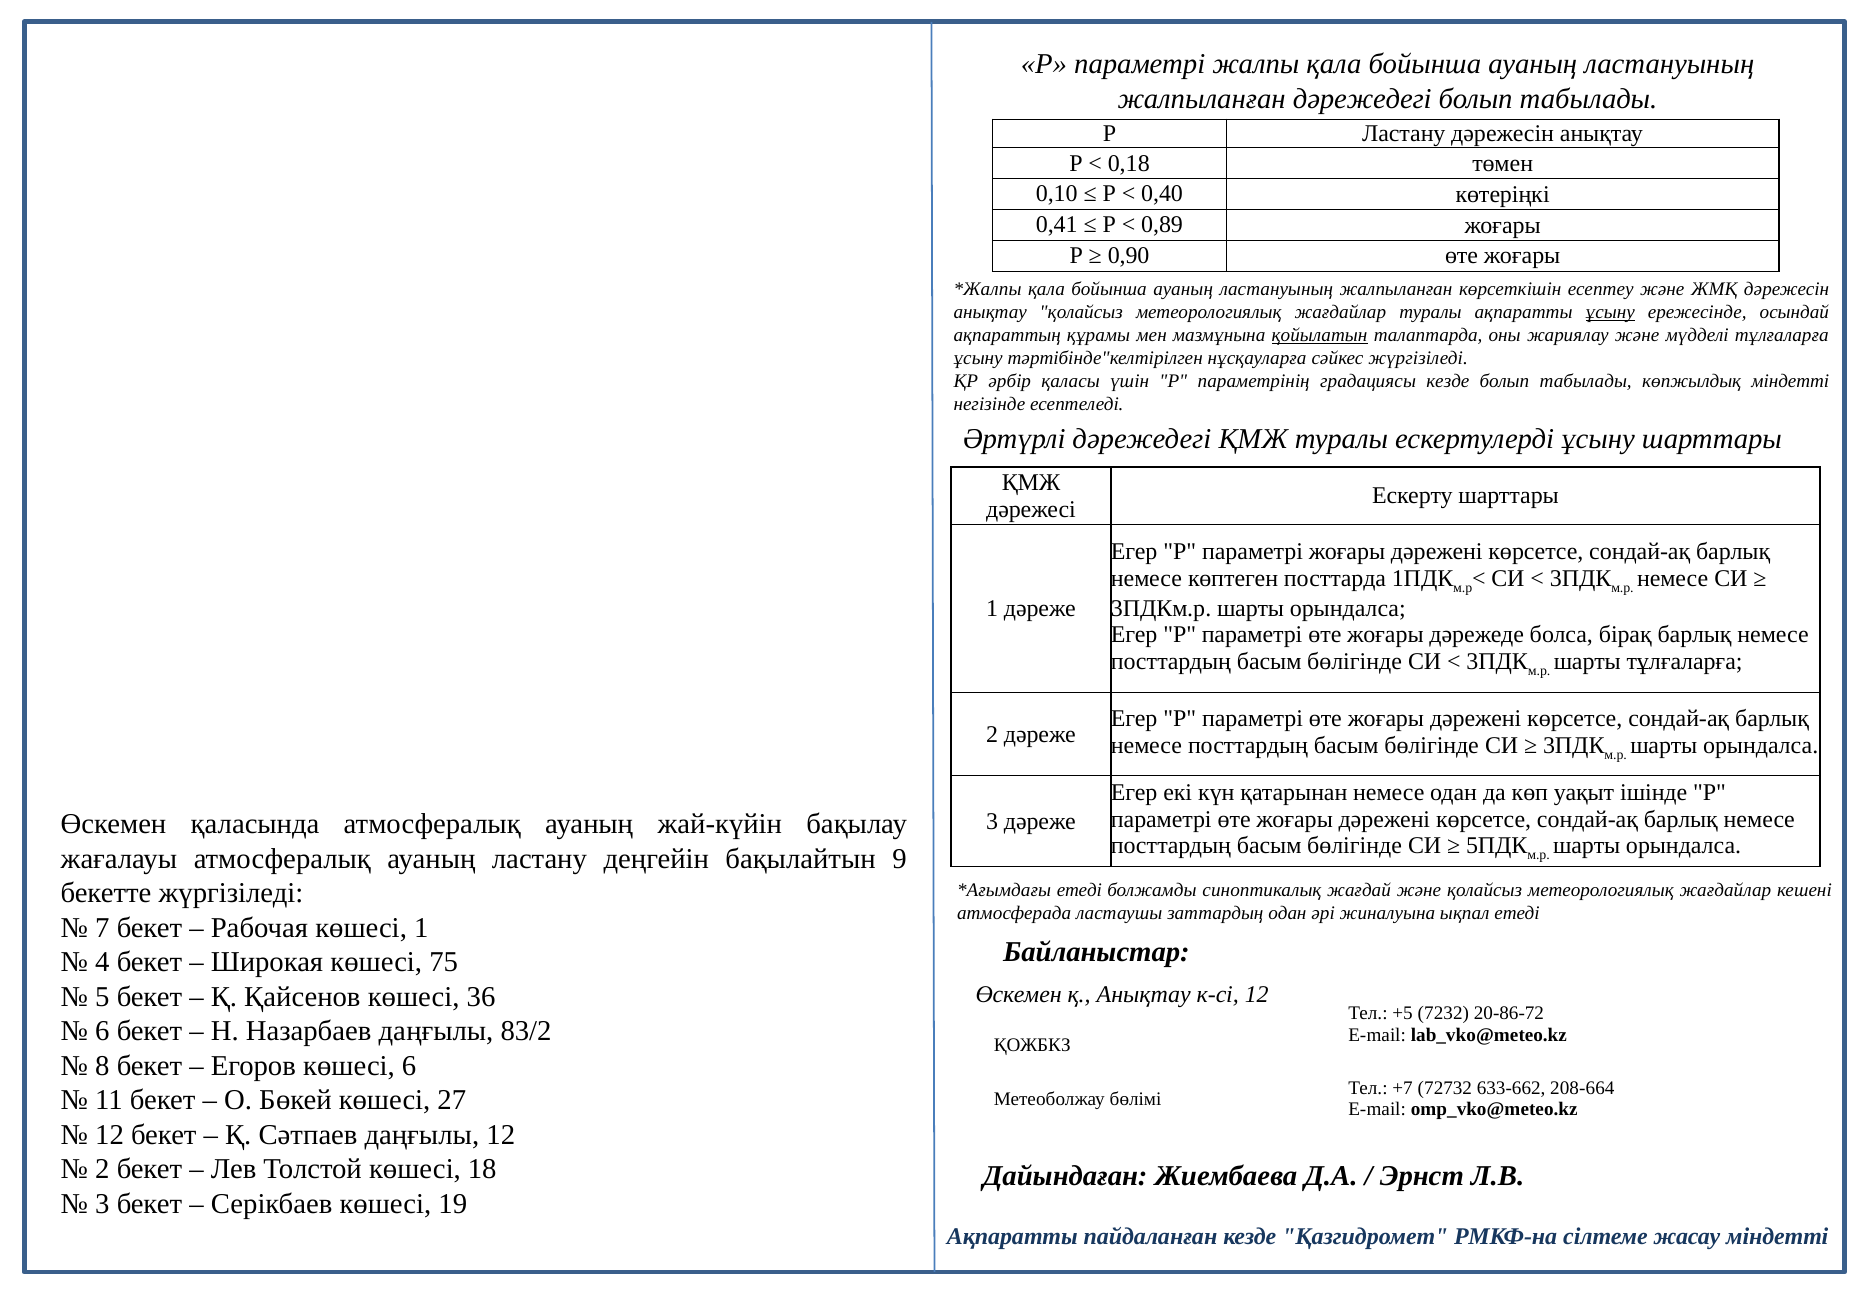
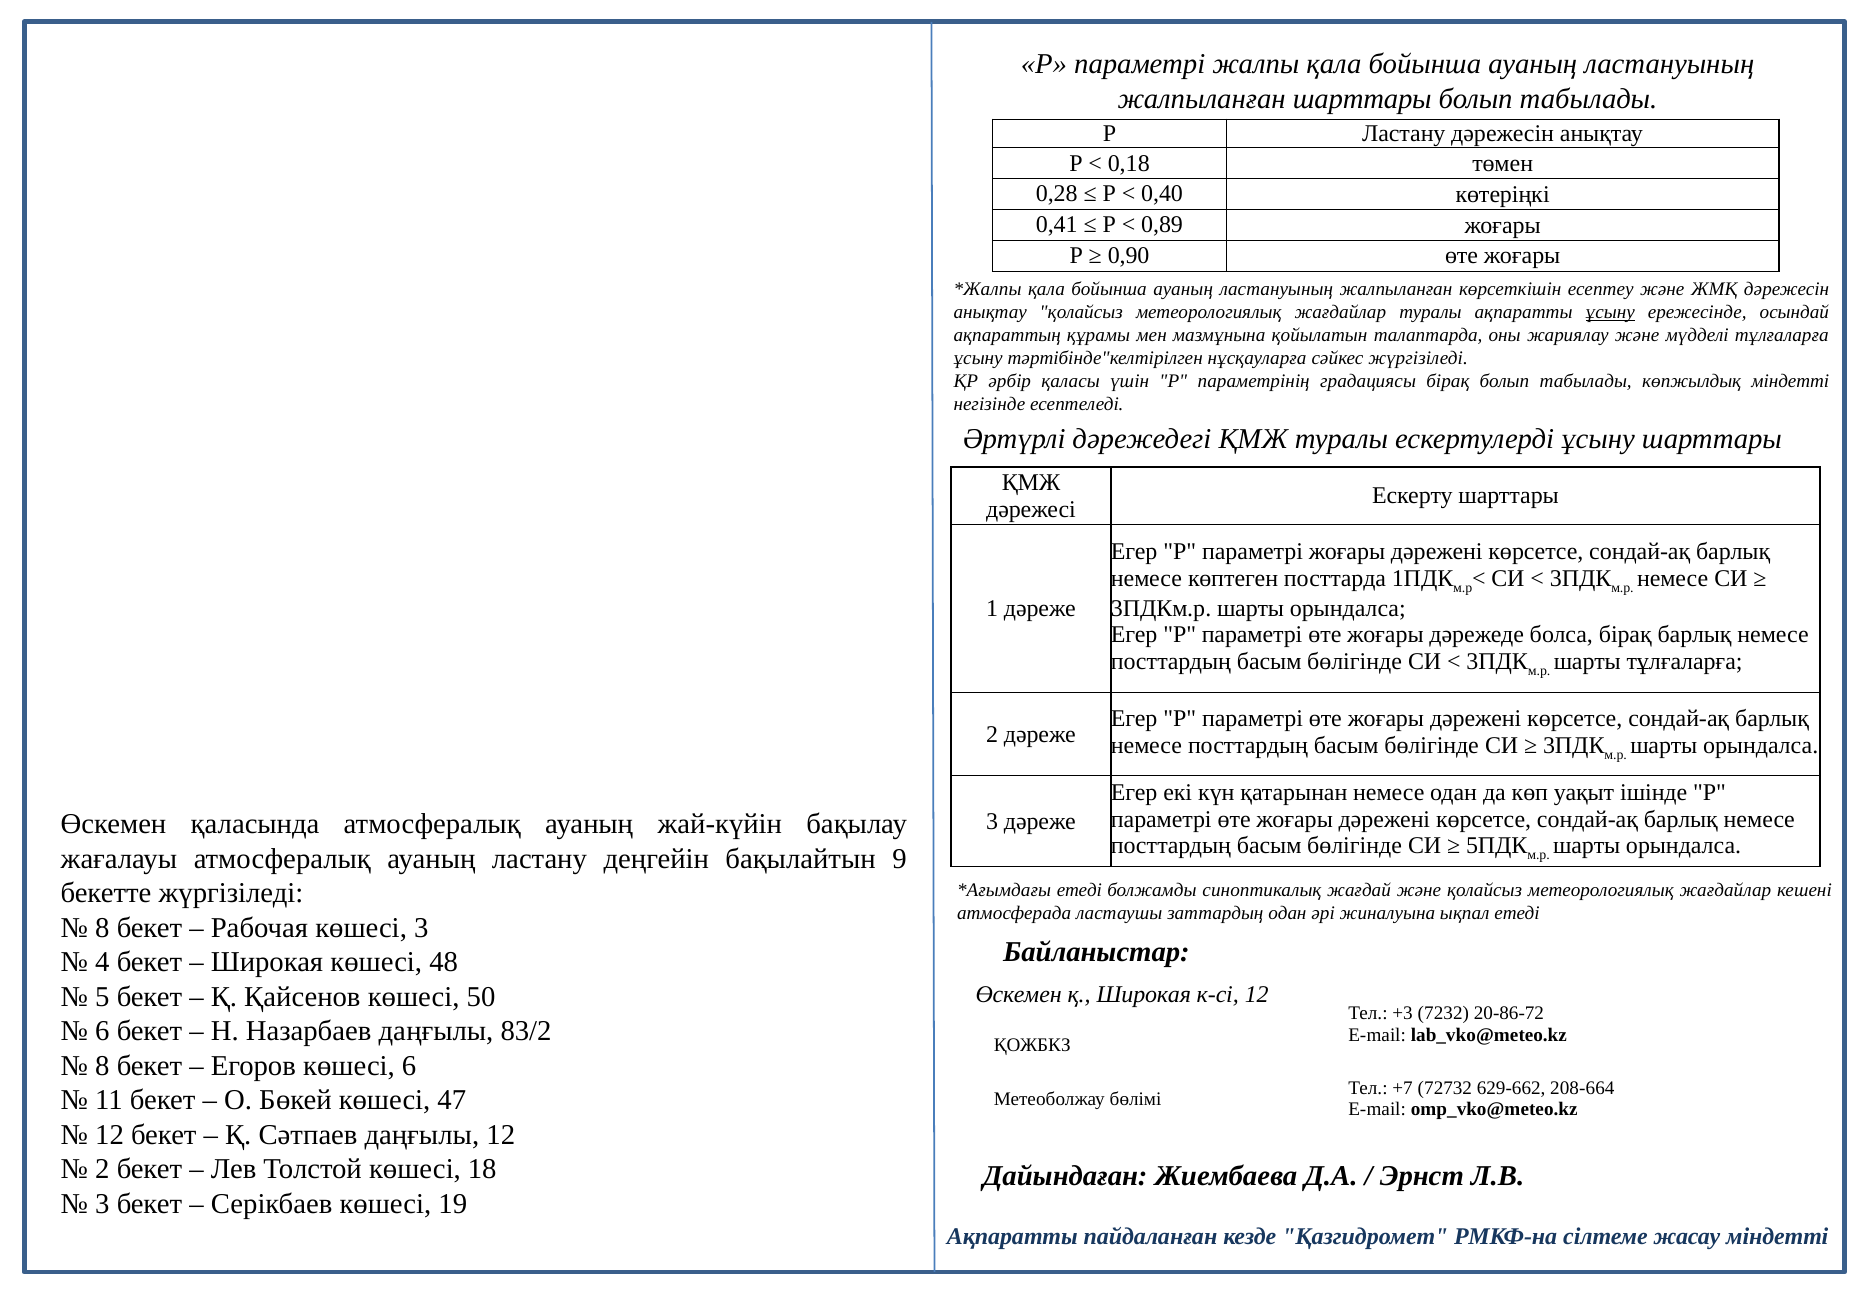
жалпыланған дәрежедегі: дәрежедегі -> шарттары
0,10: 0,10 -> 0,28
қойылатын underline: present -> none
градациясы кезде: кезде -> бірақ
7 at (102, 928): 7 -> 8
көшесі 1: 1 -> 3
75: 75 -> 48
қ Анықтау: Анықтау -> Широкая
36: 36 -> 50
+5: +5 -> +3
633-662: 633-662 -> 629-662
27: 27 -> 47
